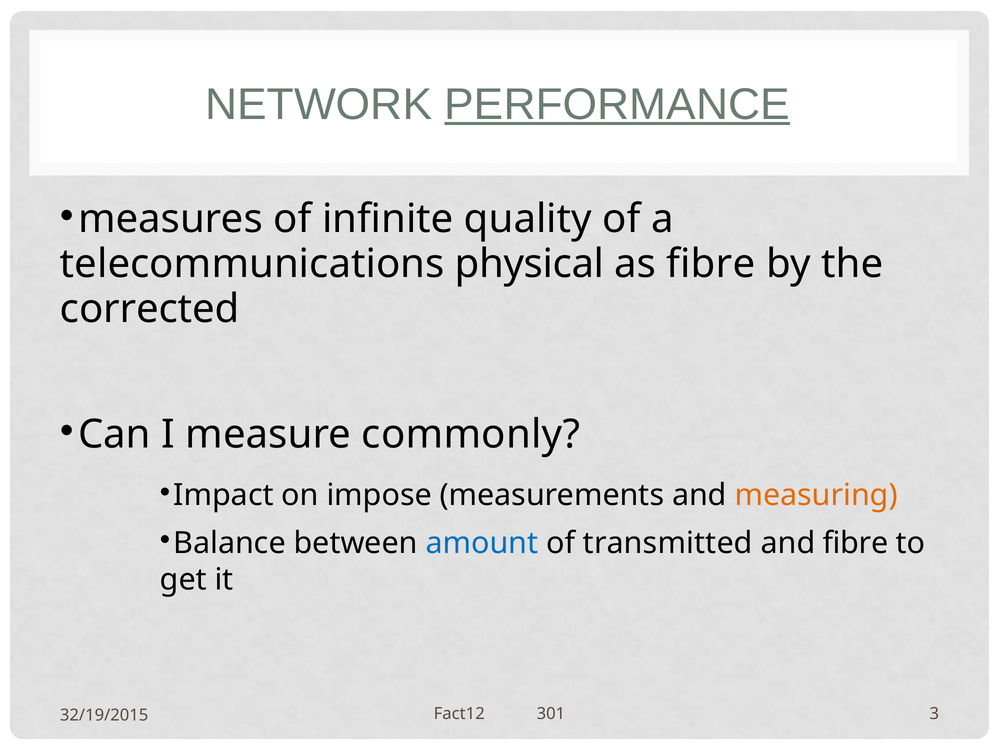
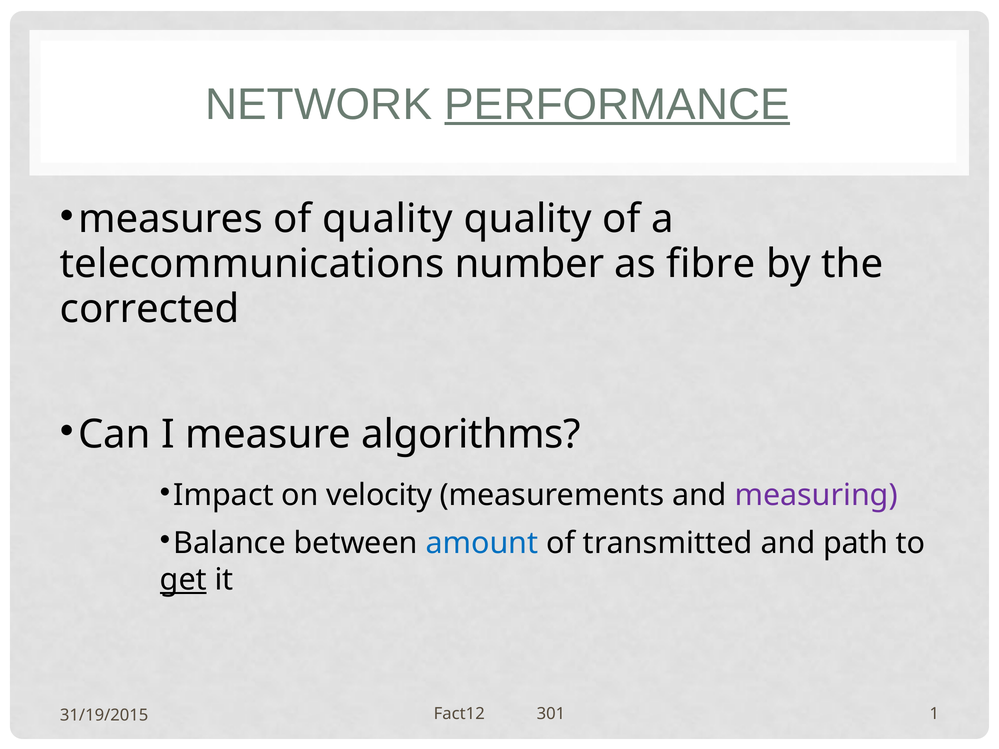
of infinite: infinite -> quality
physical: physical -> number
commonly: commonly -> algorithms
impose: impose -> velocity
measuring colour: orange -> purple
and fibre: fibre -> path
get underline: none -> present
3: 3 -> 1
32/19/2015: 32/19/2015 -> 31/19/2015
